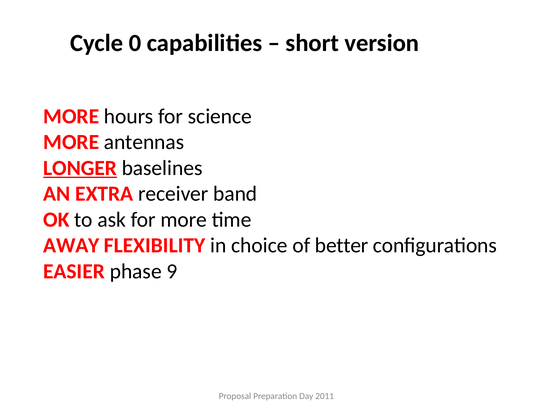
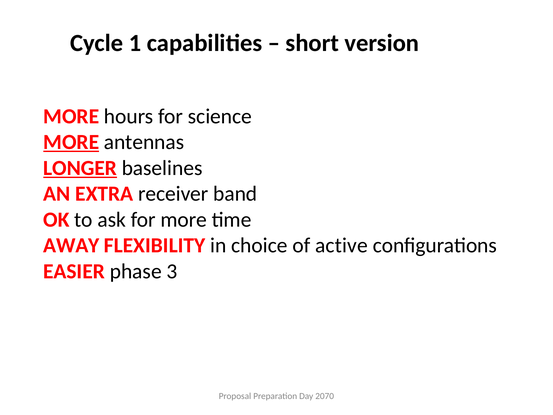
0: 0 -> 1
MORE at (71, 142) underline: none -> present
better: better -> active
9: 9 -> 3
2011: 2011 -> 2070
